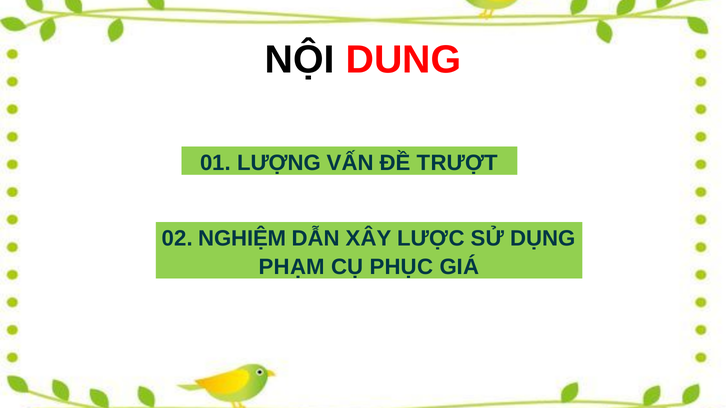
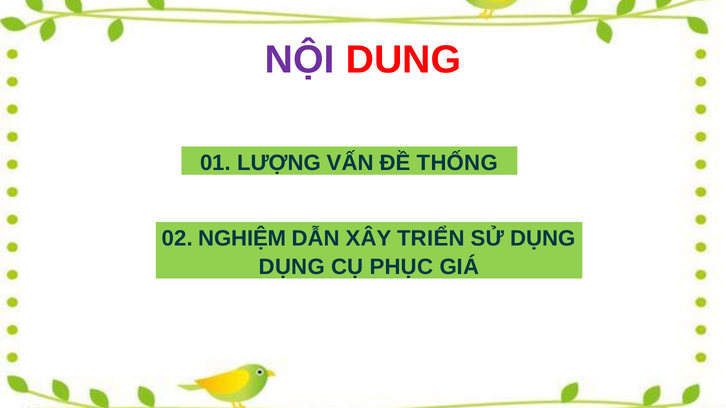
NỘI colour: black -> purple
TRƯỢT: TRƯỢT -> THỐNG
LƯỢC: LƯỢC -> TRIỂN
PHẠM at (292, 267): PHẠM -> DỤNG
